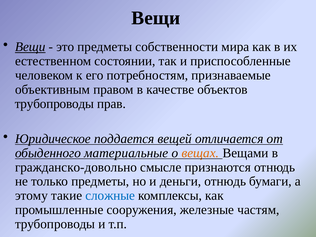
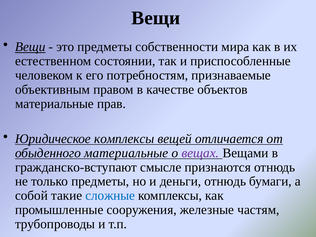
трубопроводы at (54, 104): трубопроводы -> материальные
Юридическое поддается: поддается -> комплексы
вещах colour: orange -> purple
гражданско-довольно: гражданско-довольно -> гражданско-вступают
этому: этому -> собой
